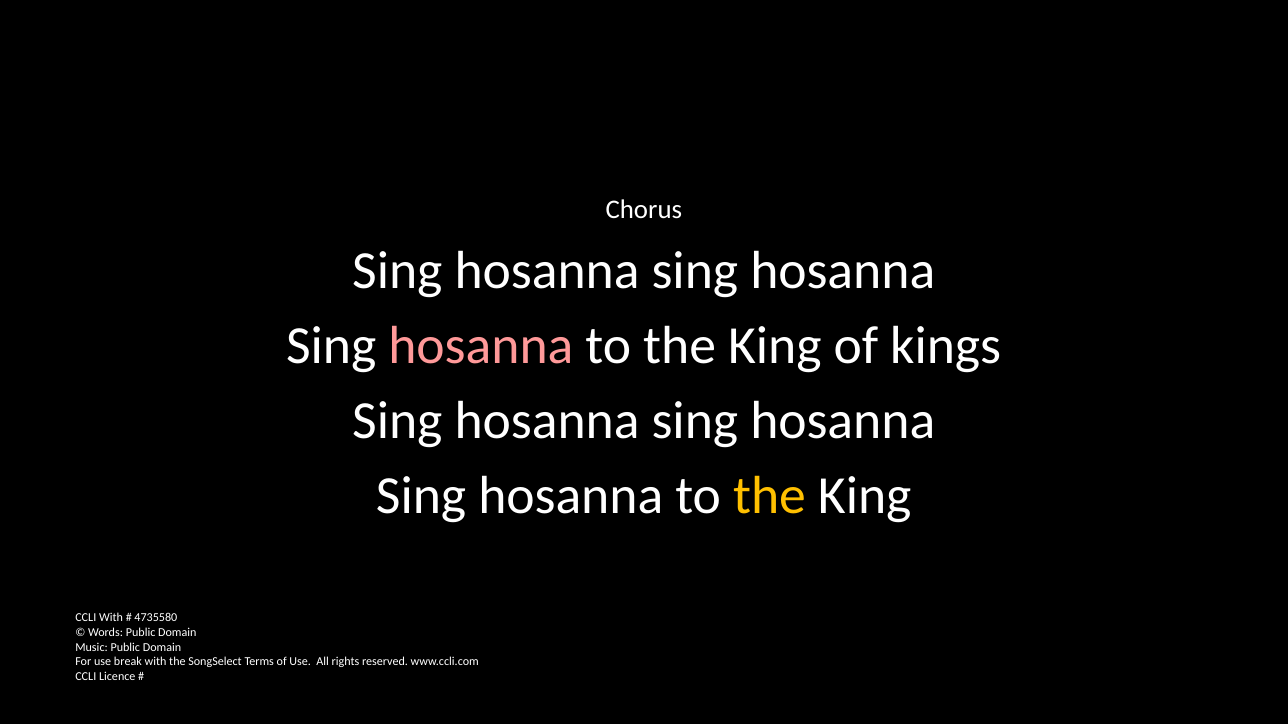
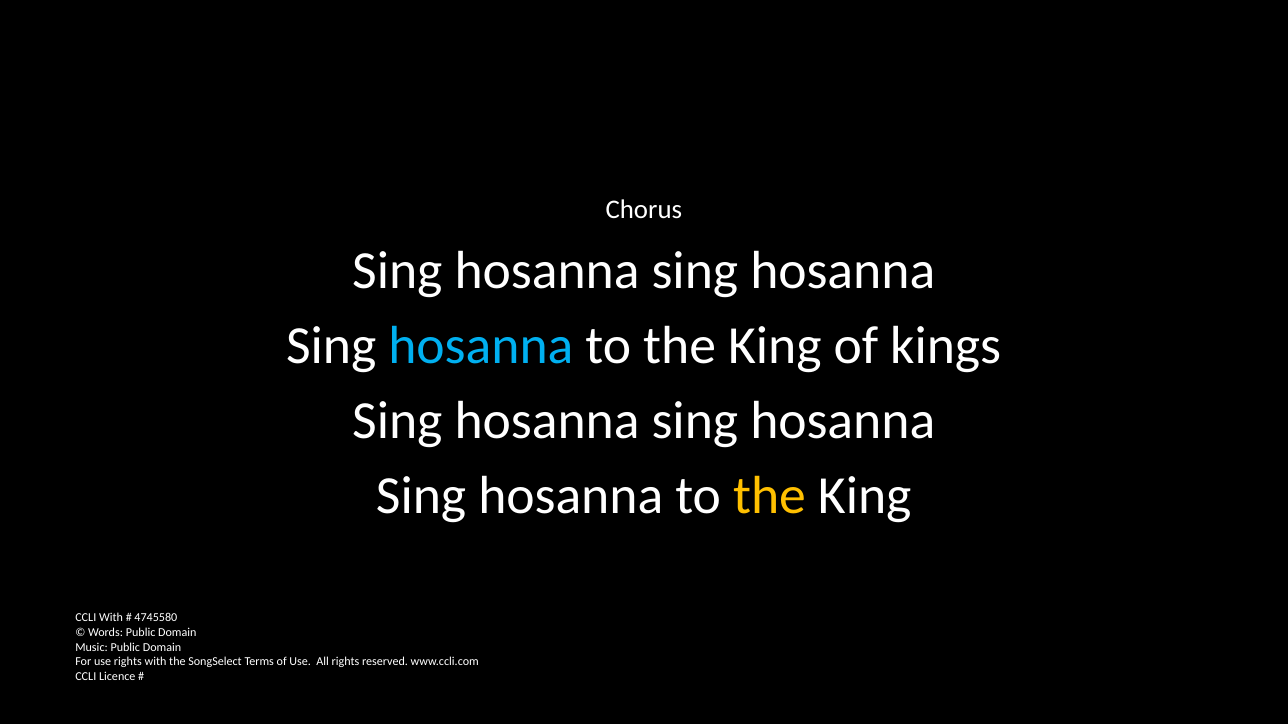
hosanna at (481, 346) colour: pink -> light blue
4735580: 4735580 -> 4745580
use break: break -> rights
